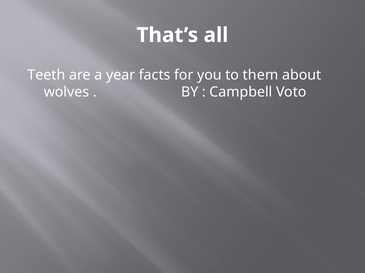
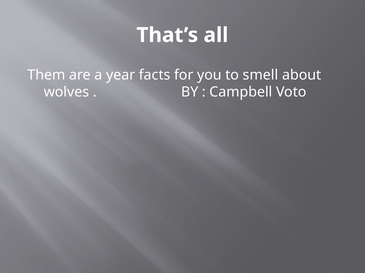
Teeth: Teeth -> Them
them: them -> smell
